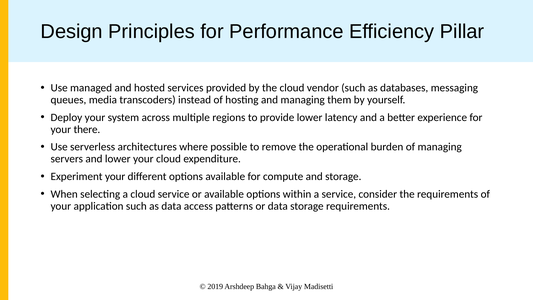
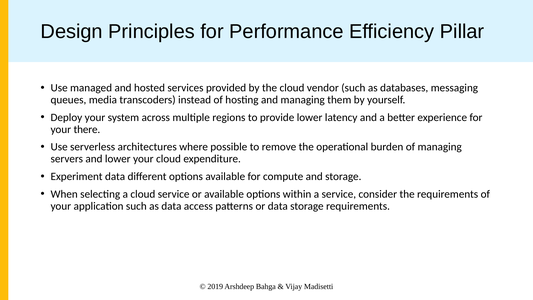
Experiment your: your -> data
